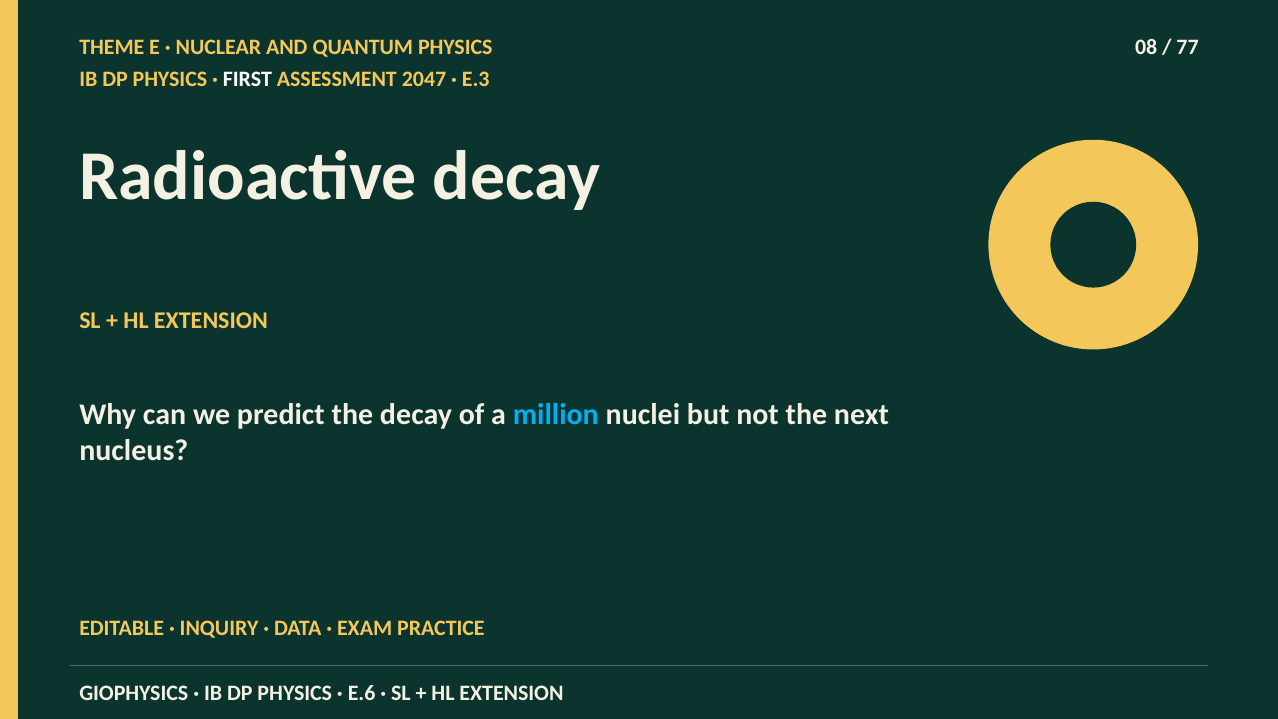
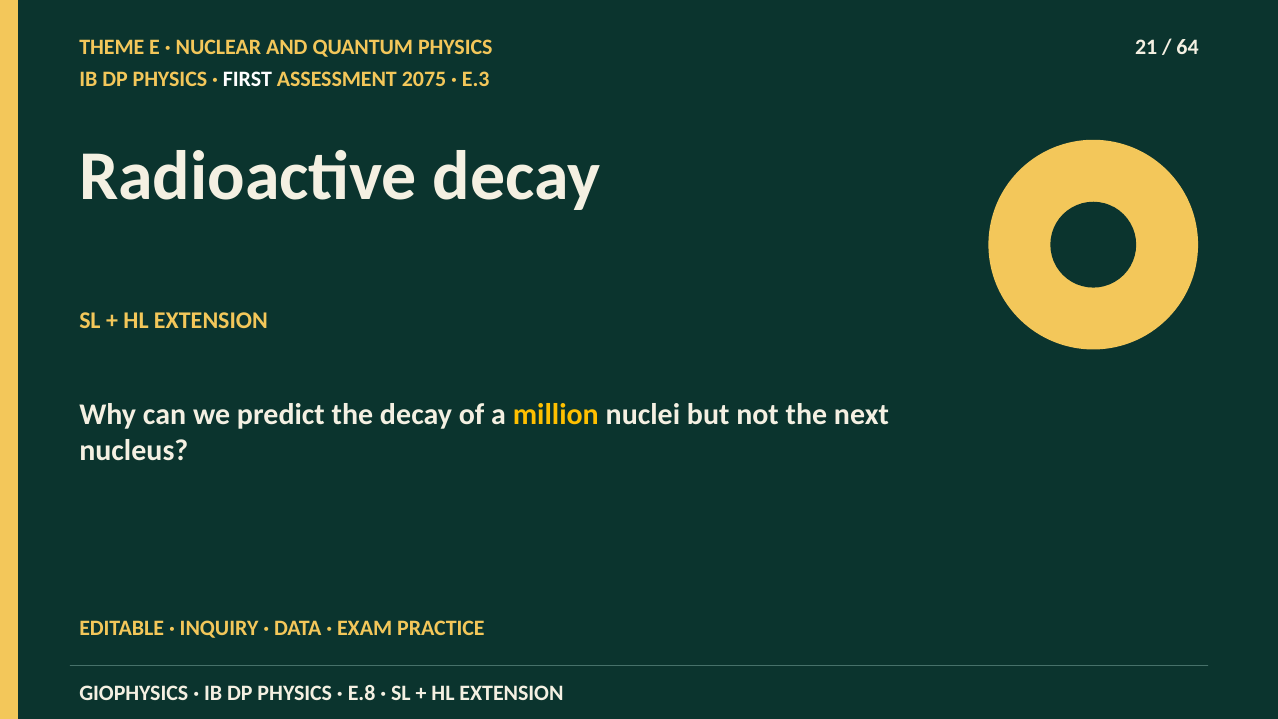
08: 08 -> 21
77: 77 -> 64
2047: 2047 -> 2075
million colour: light blue -> yellow
E.6: E.6 -> E.8
